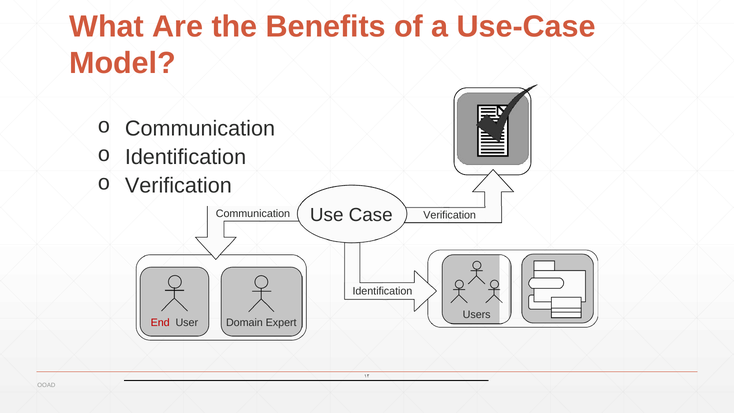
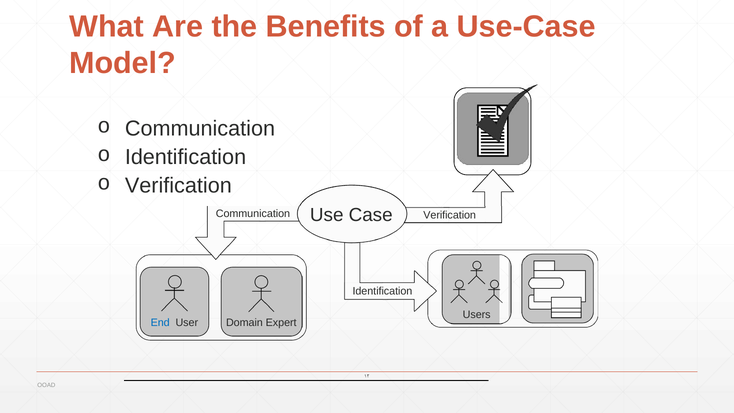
End colour: red -> blue
